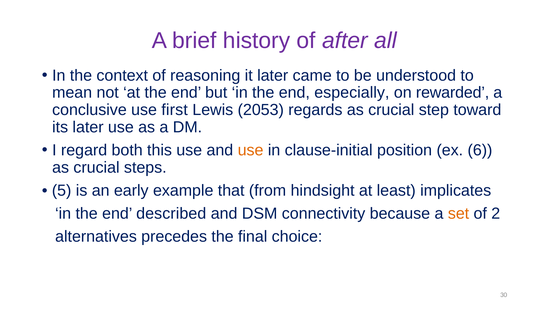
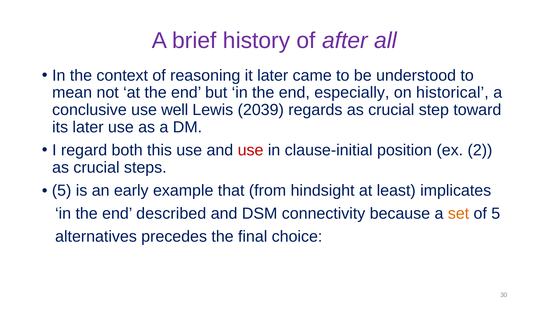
rewarded: rewarded -> historical
first: first -> well
2053: 2053 -> 2039
use at (251, 150) colour: orange -> red
6: 6 -> 2
of 2: 2 -> 5
